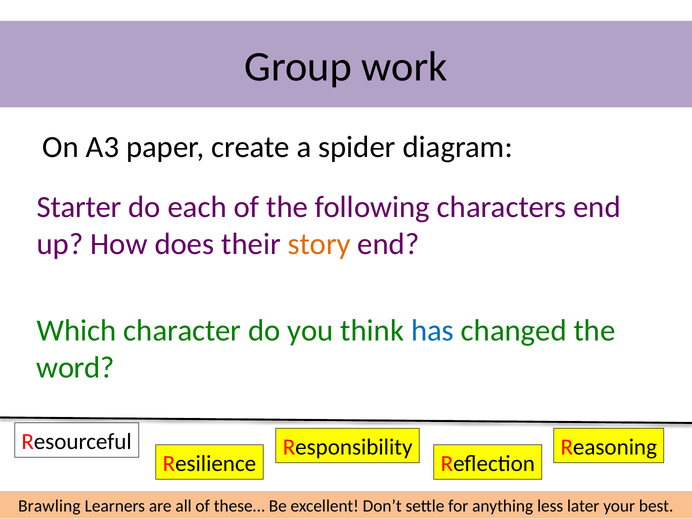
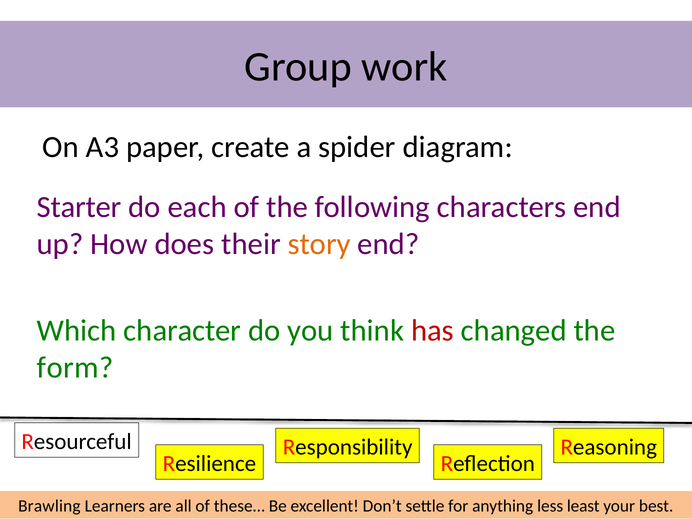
has colour: blue -> red
word: word -> form
later: later -> least
